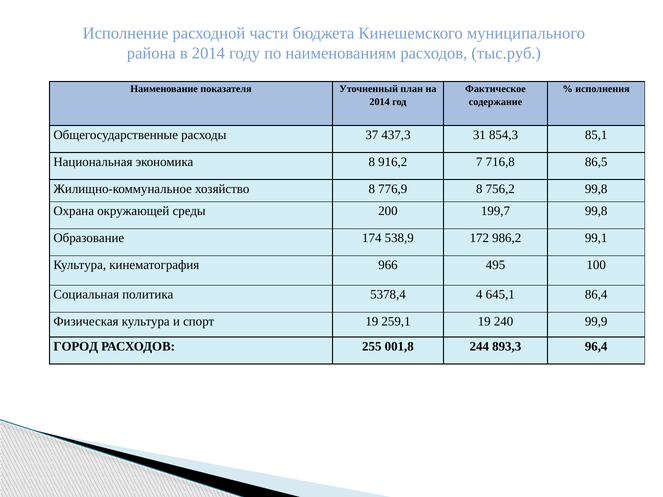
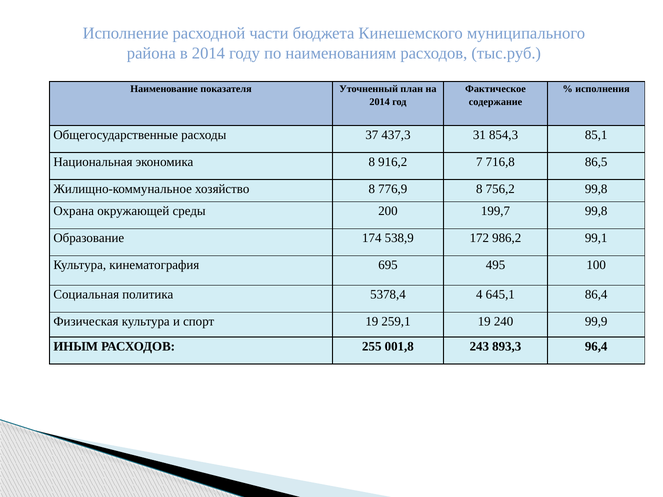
966: 966 -> 695
ГОРОД: ГОРОД -> ИНЫМ
244: 244 -> 243
